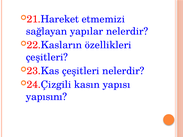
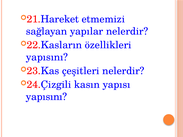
çeşitleri at (47, 57): çeşitleri -> yapısını
